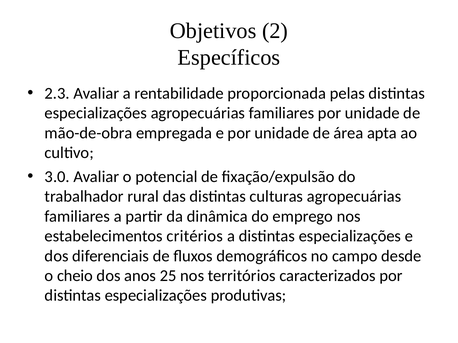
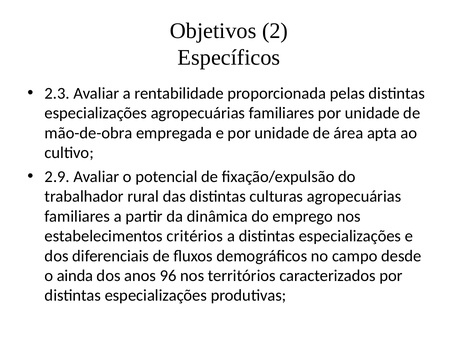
3.0: 3.0 -> 2.9
cheio: cheio -> ainda
25: 25 -> 96
